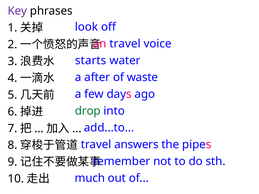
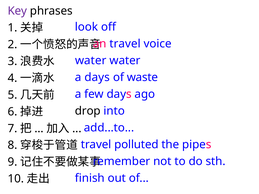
starts at (91, 61): starts -> water
a after: after -> days
drop colour: green -> black
answers: answers -> polluted
much: much -> finish
